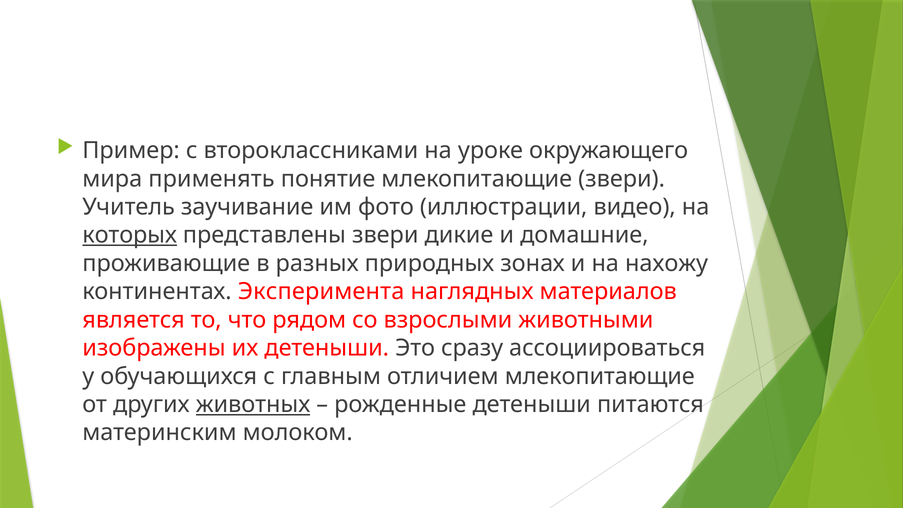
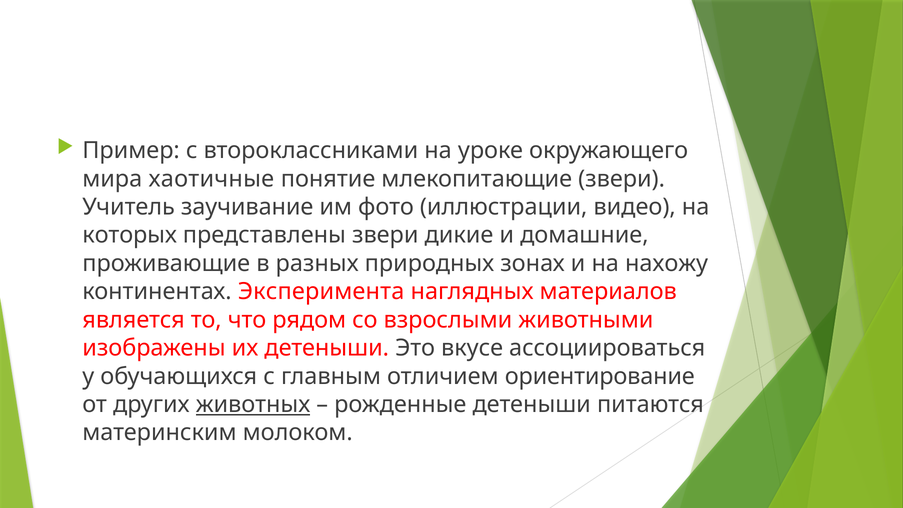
применять: применять -> хаотичные
которых underline: present -> none
сразу: сразу -> вкусе
отличием млекопитающие: млекопитающие -> ориентирование
